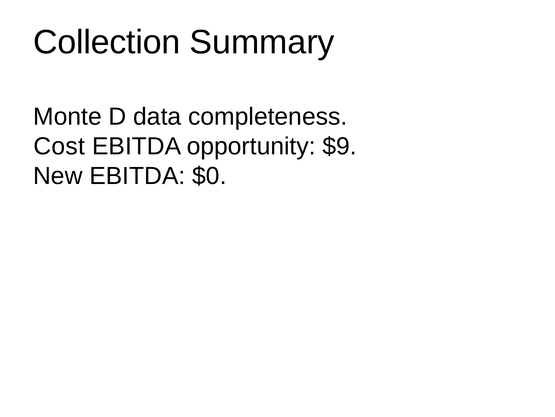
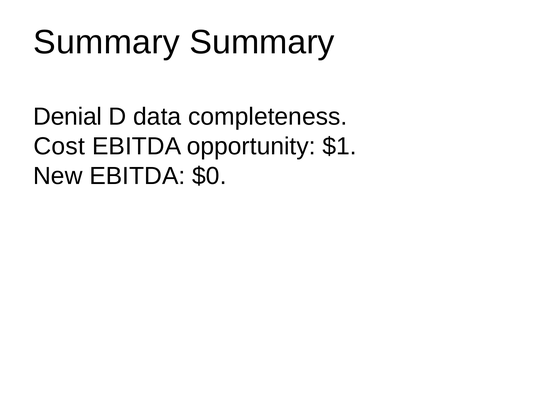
Collection at (107, 42): Collection -> Summary
Monte: Monte -> Denial
$9: $9 -> $1
